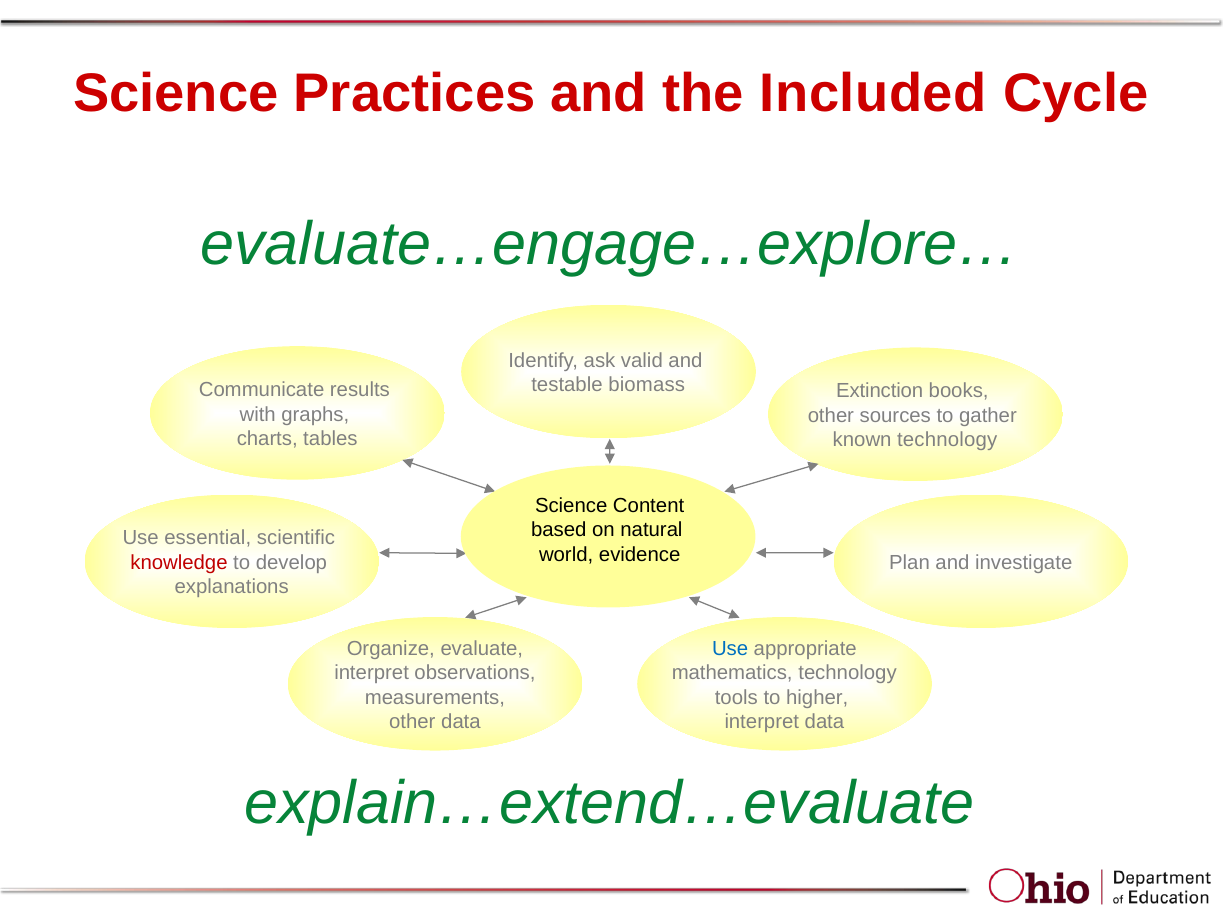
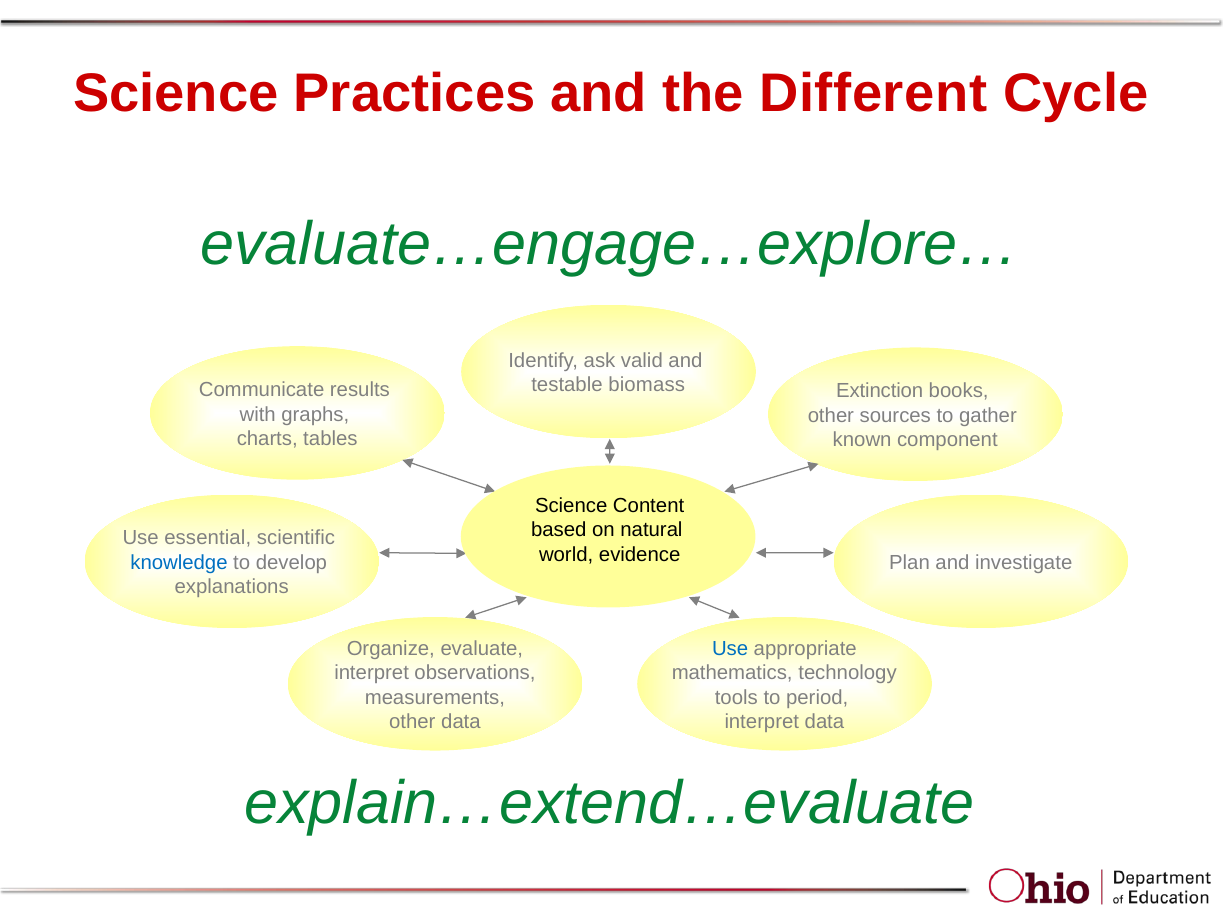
Included: Included -> Different
known technology: technology -> component
knowledge colour: red -> blue
higher: higher -> period
